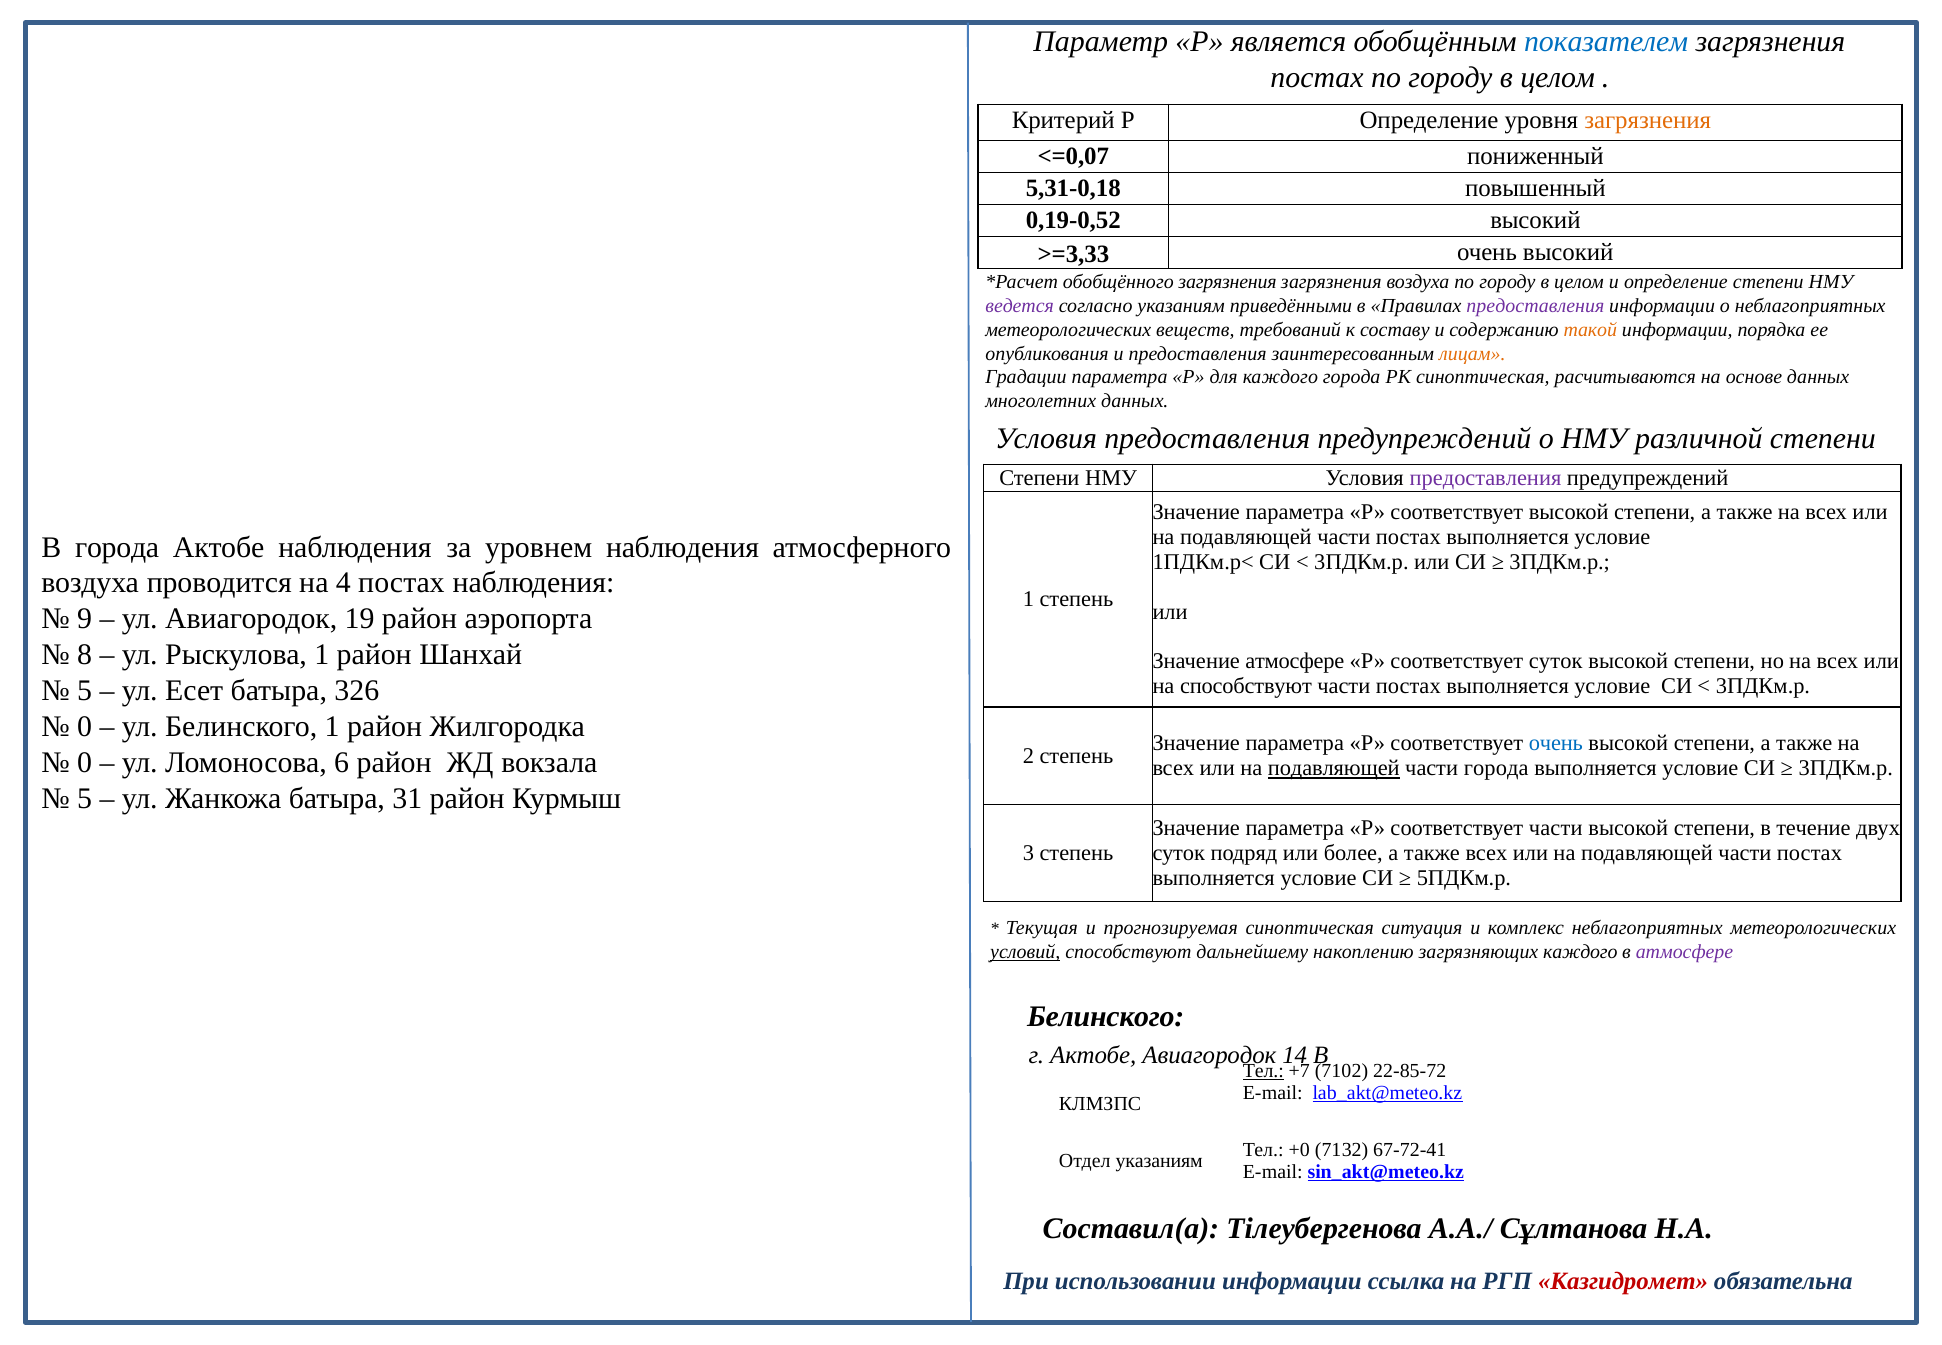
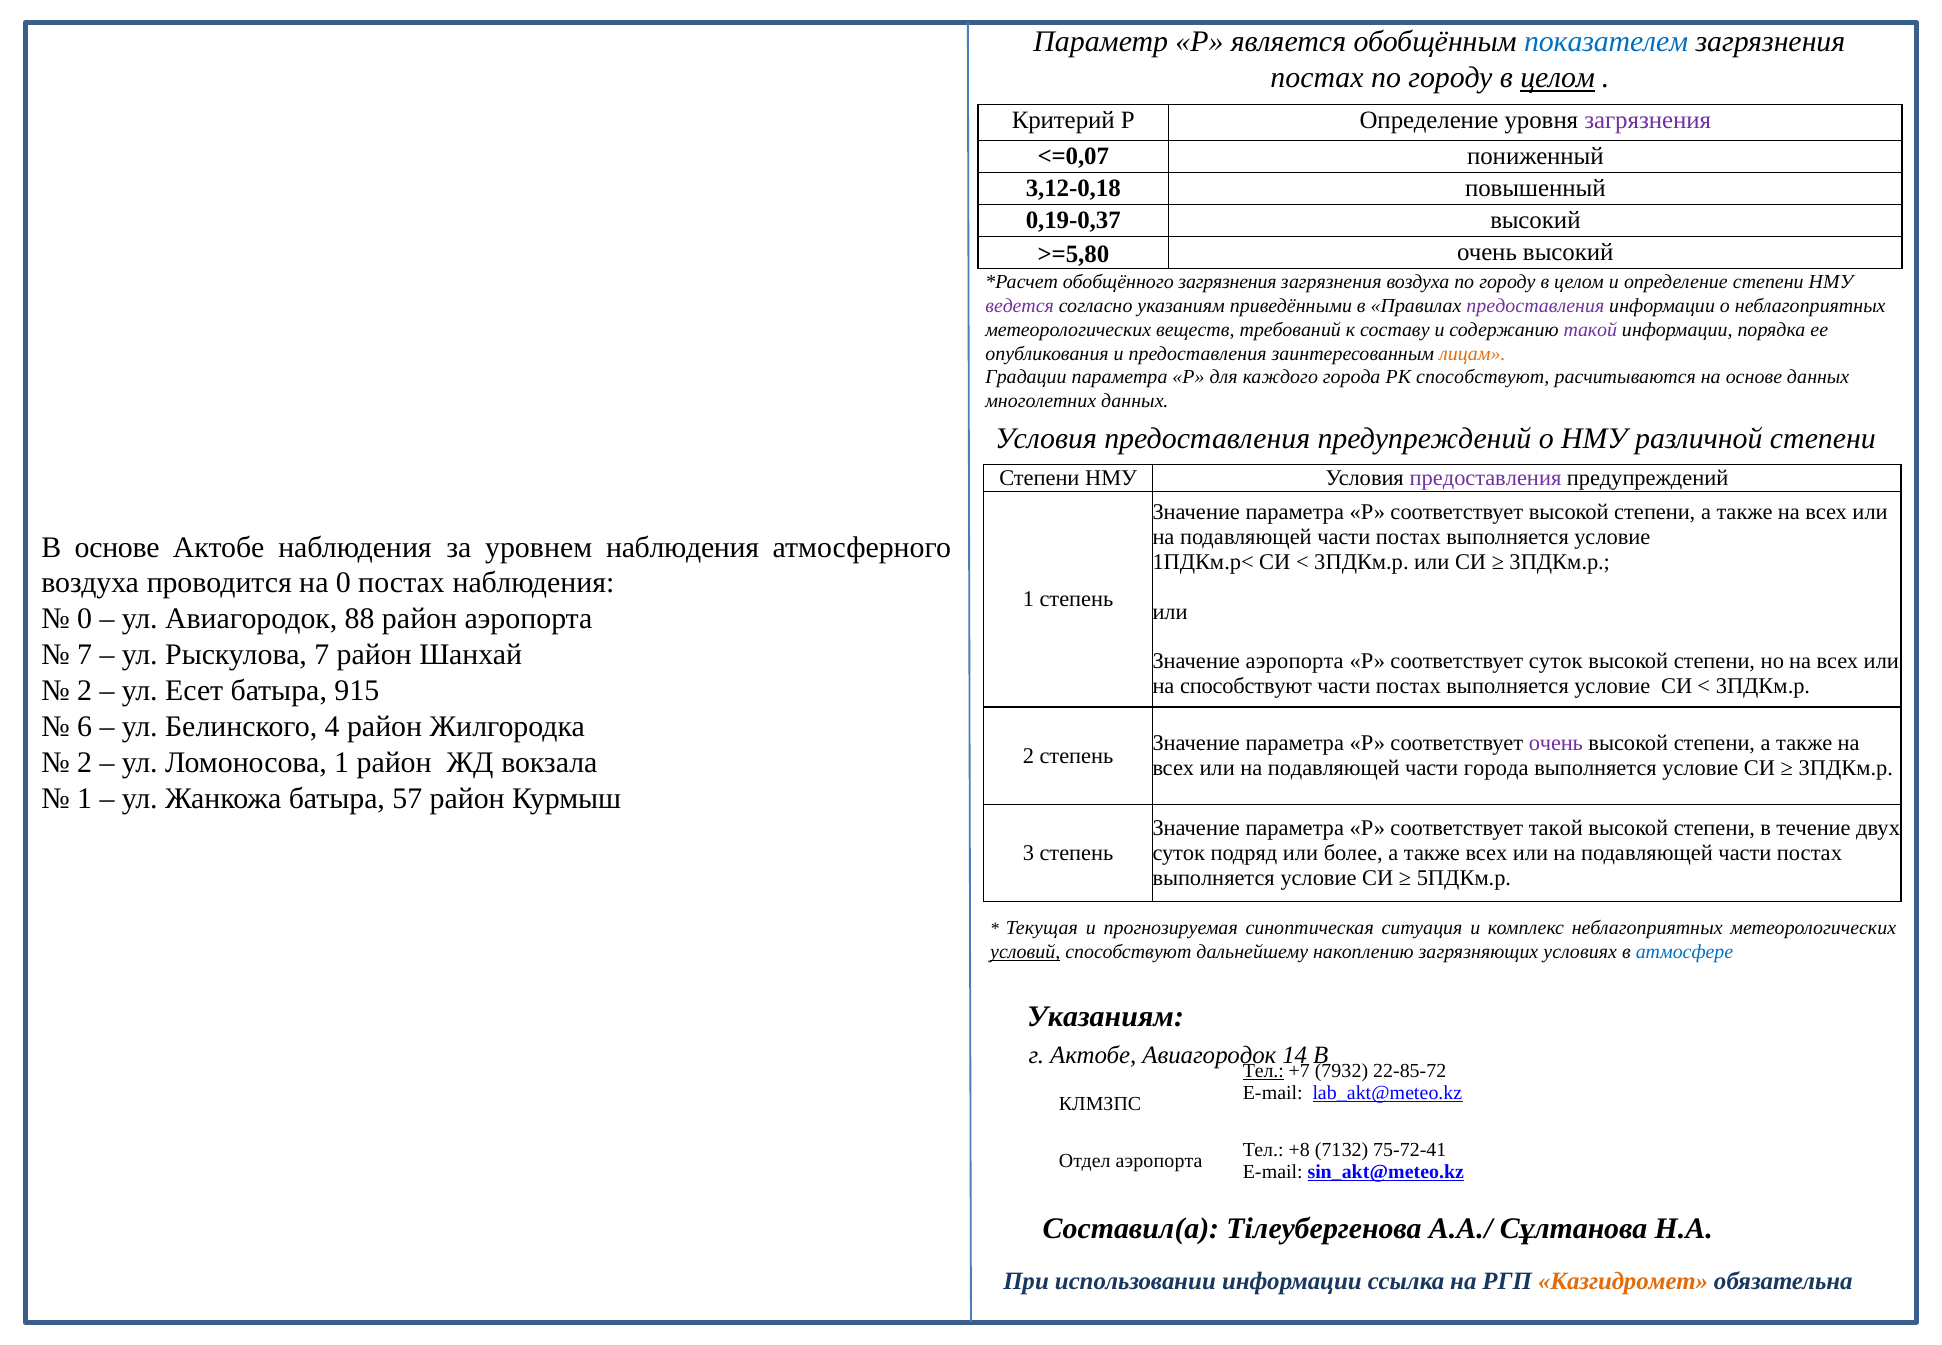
целом at (1558, 78) underline: none -> present
загрязнения at (1648, 120) colour: orange -> purple
5,31-0,18: 5,31-0,18 -> 3,12-0,18
0,19-0,52: 0,19-0,52 -> 0,19-0,37
>=3,33: >=3,33 -> >=5,80
такой at (1590, 329) colour: orange -> purple
РК синоптическая: синоптическая -> способствуют
В города: города -> основе
на 4: 4 -> 0
9 at (85, 619): 9 -> 0
19: 19 -> 88
8 at (85, 655): 8 -> 7
Рыскулова 1: 1 -> 7
Значение атмосфере: атмосфере -> аэропорта
5 at (85, 690): 5 -> 2
326: 326 -> 915
0 at (85, 726): 0 -> 6
Белинского 1: 1 -> 4
очень at (1556, 743) colour: blue -> purple
0 at (85, 762): 0 -> 2
Ломоносова 6: 6 -> 1
подавляющей at (1334, 768) underline: present -> none
5 at (85, 798): 5 -> 1
31: 31 -> 57
соответствует части: части -> такой
загрязняющих каждого: каждого -> условиях
атмосфере at (1684, 951) colour: purple -> blue
Белинского at (1106, 1016): Белинского -> Указаниям
7102: 7102 -> 7932
+0: +0 -> +8
67-72-41: 67-72-41 -> 75-72-41
Отдел указаниям: указаниям -> аэропорта
Казгидромет colour: red -> orange
